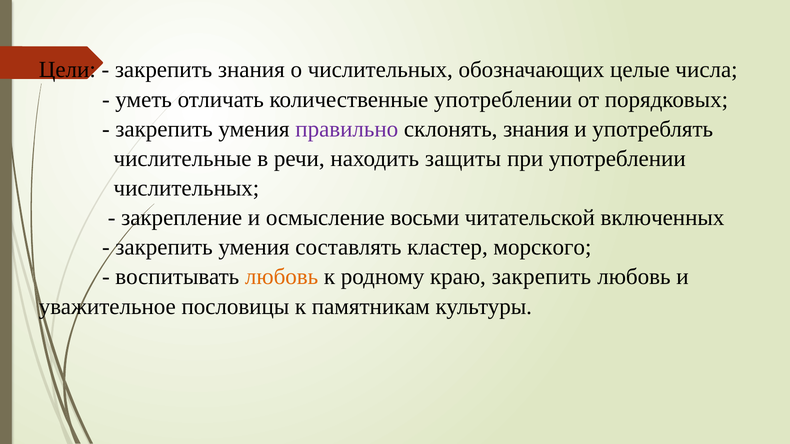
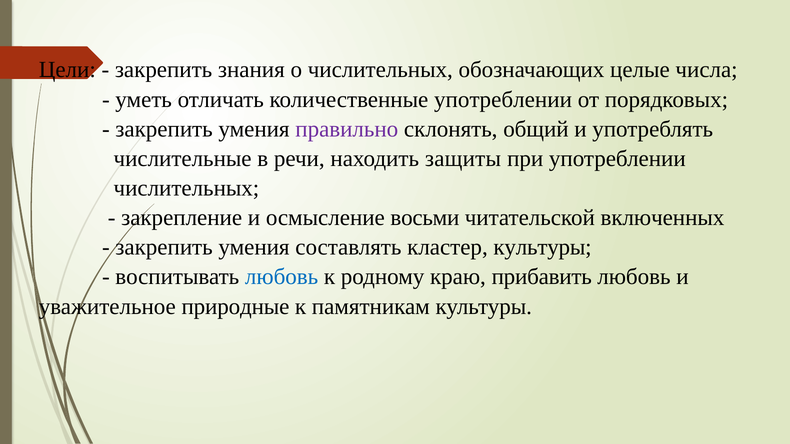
склонять знания: знания -> общий
кластер морского: морского -> культуры
любовь at (282, 277) colour: orange -> blue
краю закрепить: закрепить -> прибавить
пословицы: пословицы -> природные
